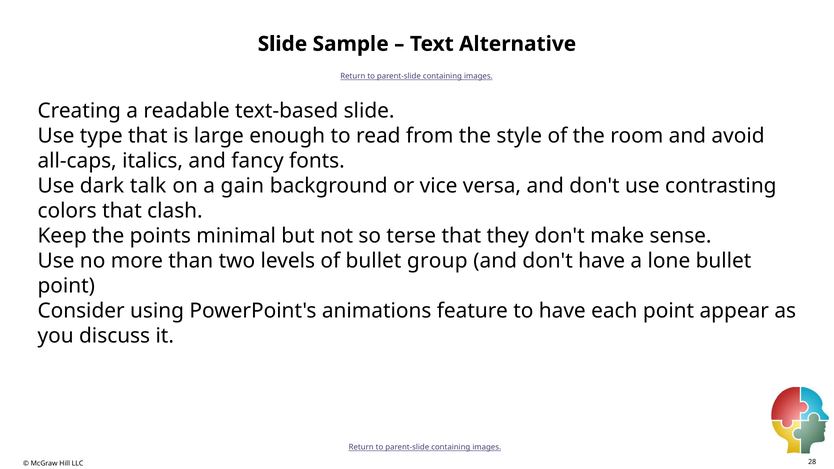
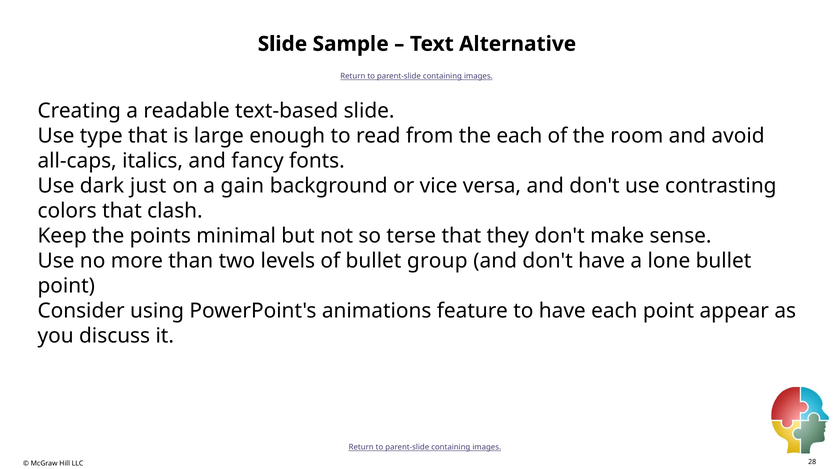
the style: style -> each
talk: talk -> just
